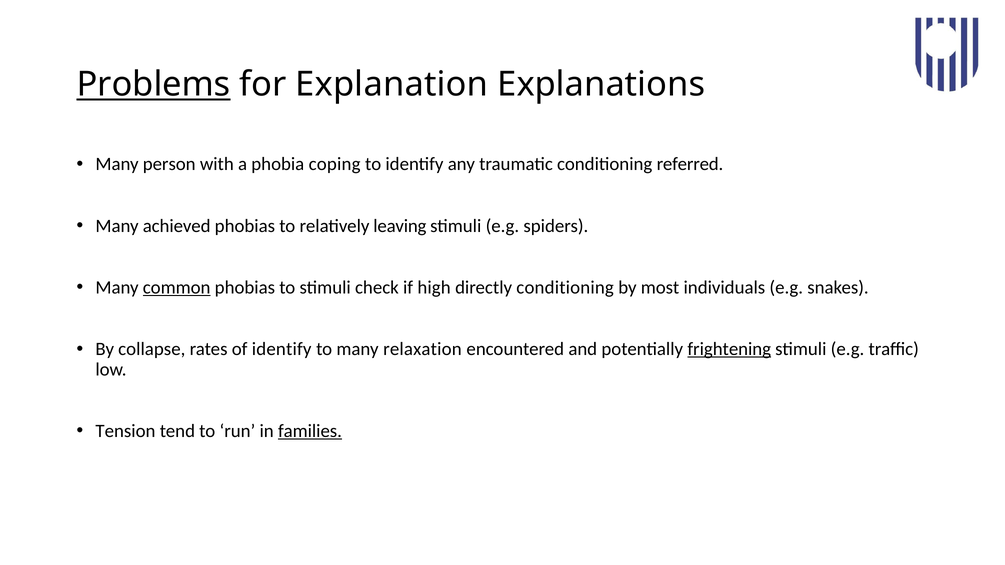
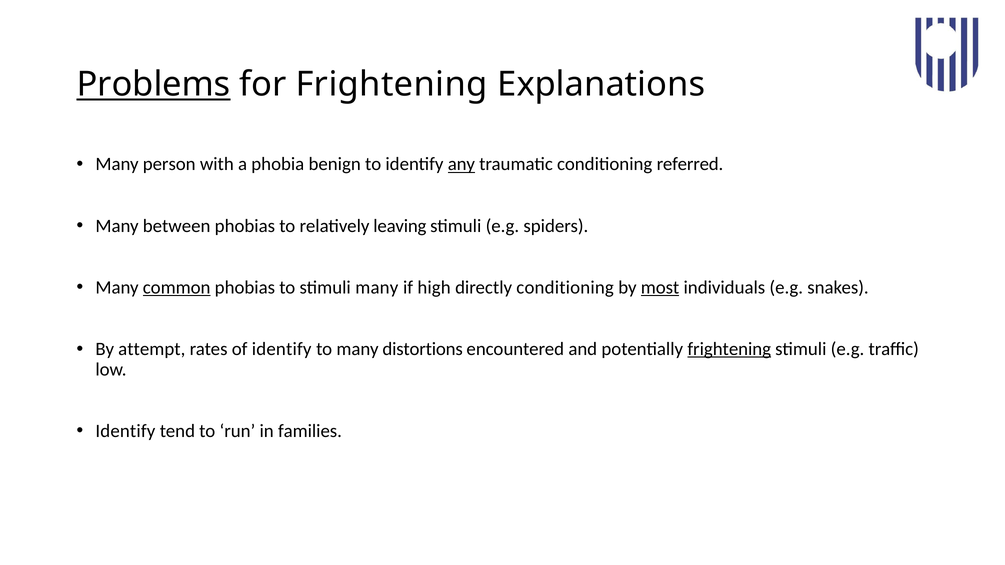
for Explanation: Explanation -> Frightening
coping: coping -> benign
any underline: none -> present
achieved: achieved -> between
stimuli check: check -> many
most underline: none -> present
collapse: collapse -> attempt
relaxation: relaxation -> distortions
Tension at (125, 431): Tension -> Identify
families underline: present -> none
